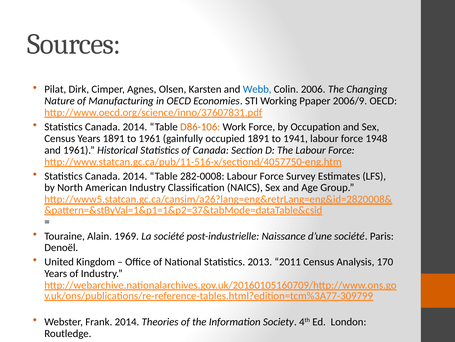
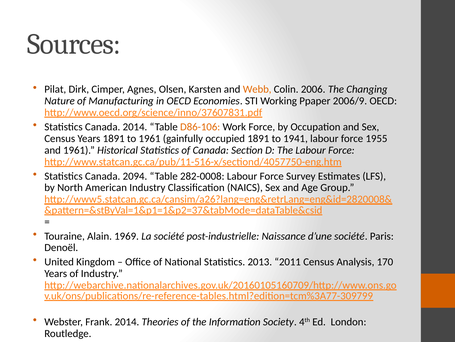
Webb colour: blue -> orange
1948: 1948 -> 1955
2014 at (135, 176): 2014 -> 2094
